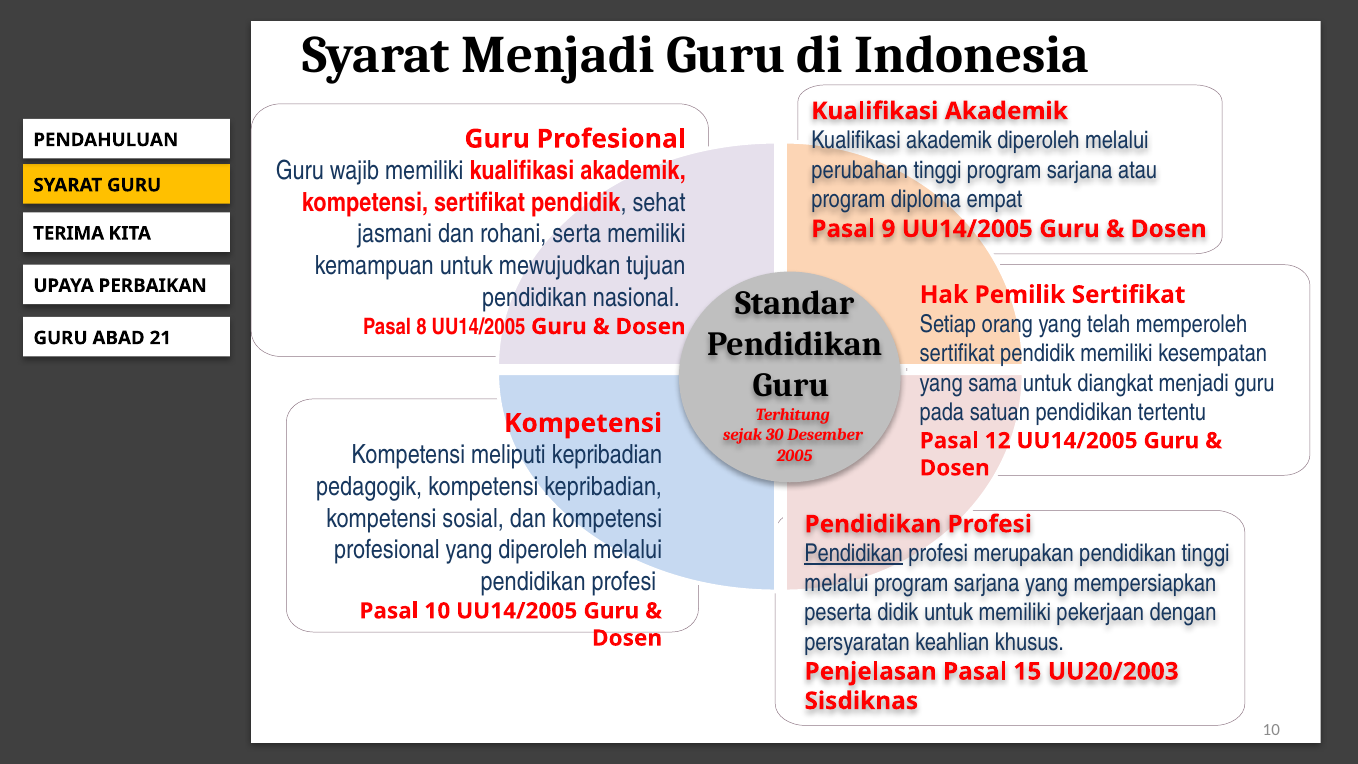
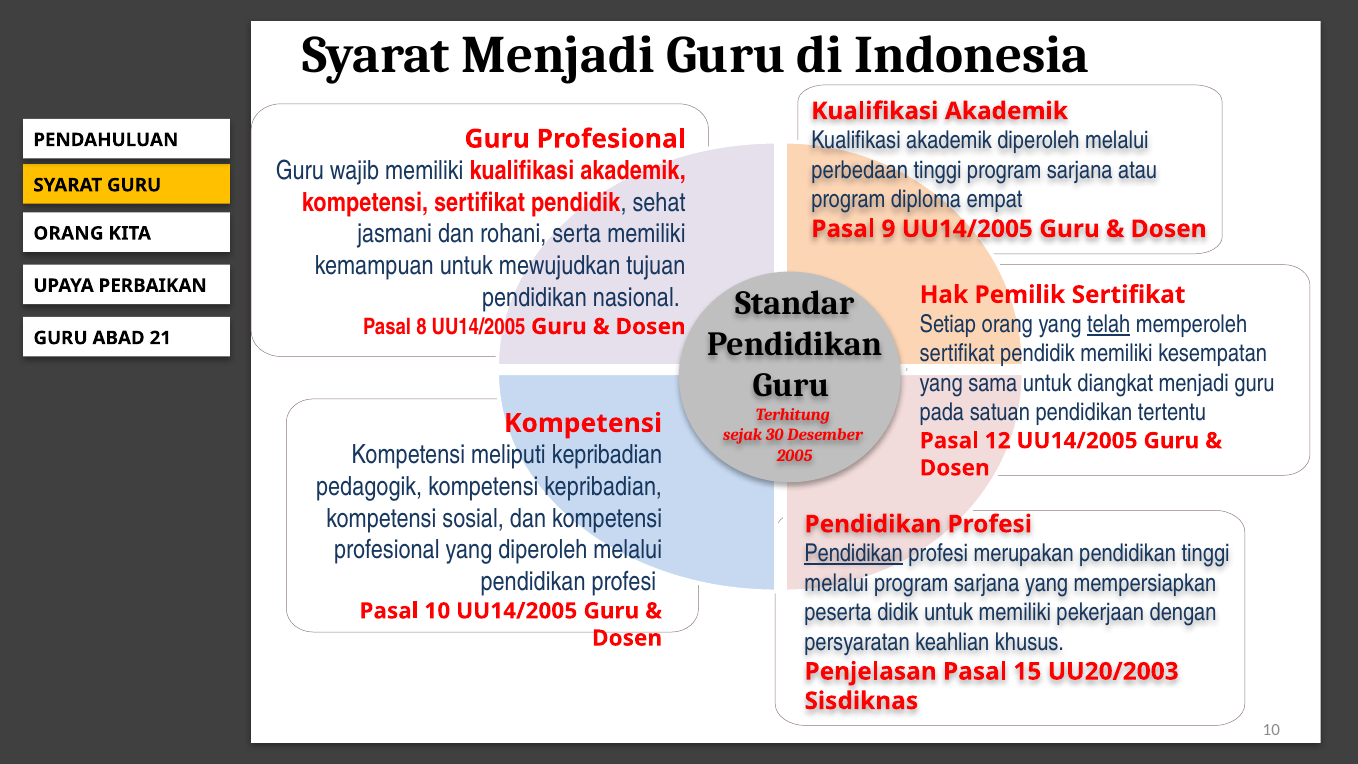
perubahan: perubahan -> perbedaan
TERIMA at (69, 233): TERIMA -> ORANG
telah underline: none -> present
